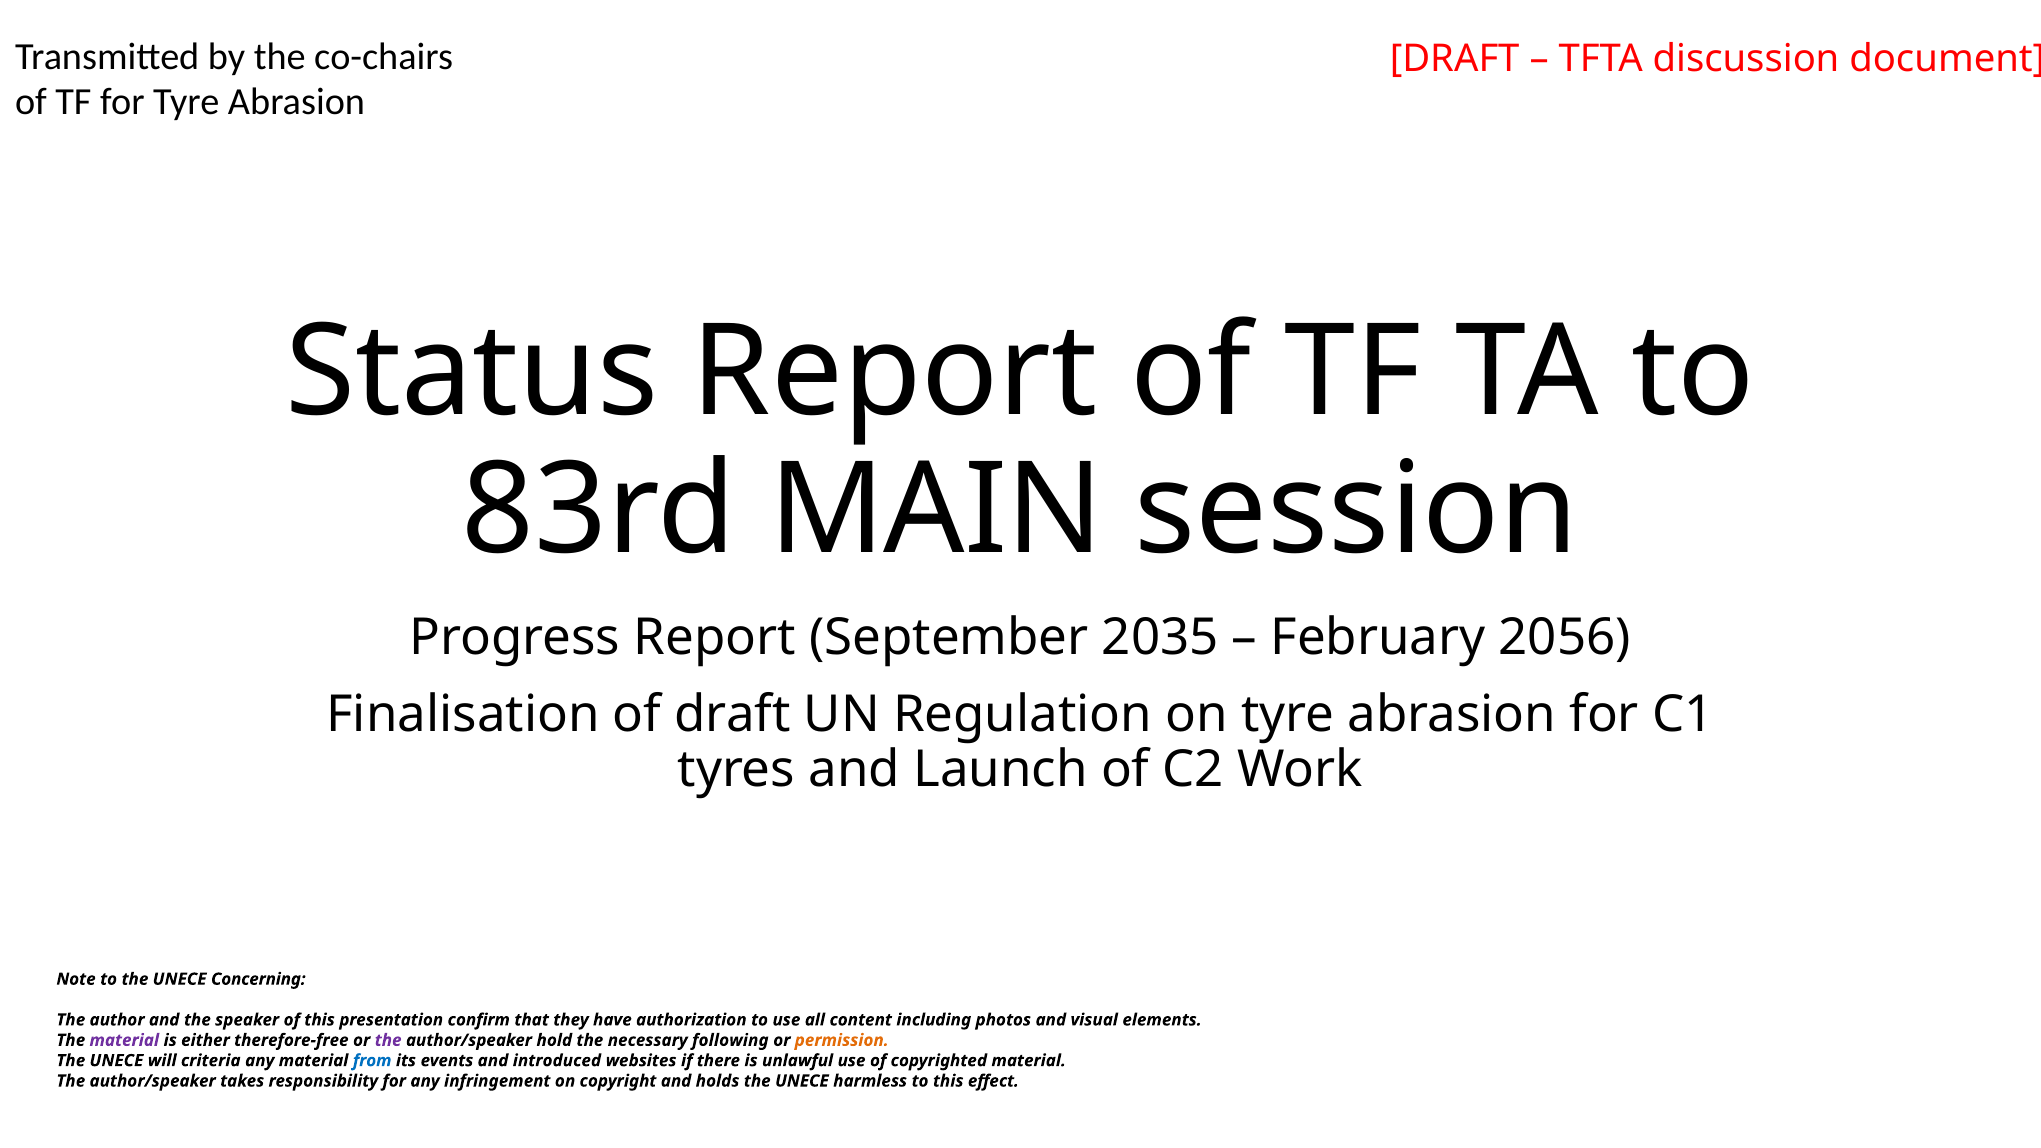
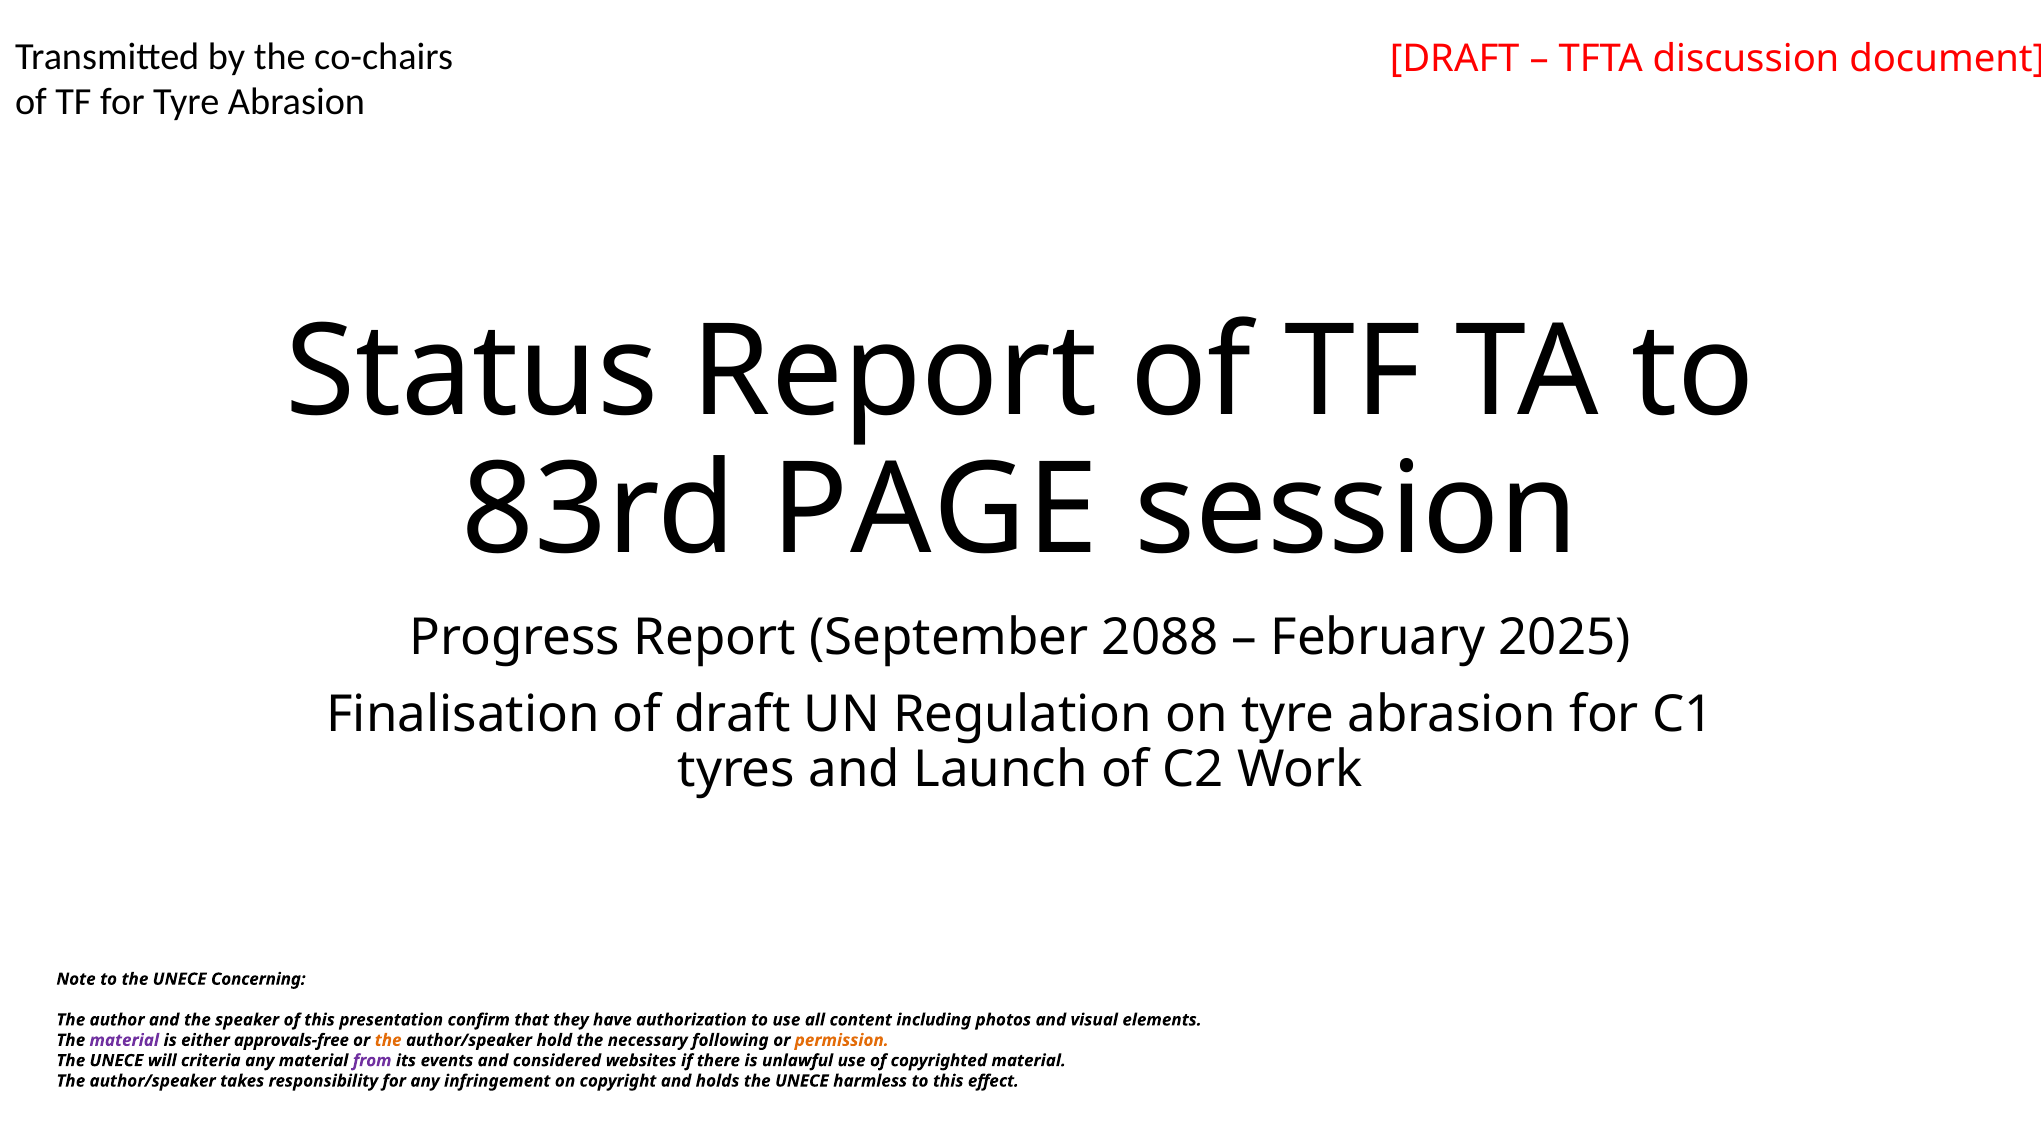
MAIN: MAIN -> PAGE
2035: 2035 -> 2088
2056: 2056 -> 2025
therefore-free: therefore-free -> approvals-free
the at (388, 1040) colour: purple -> orange
from colour: blue -> purple
introduced: introduced -> considered
